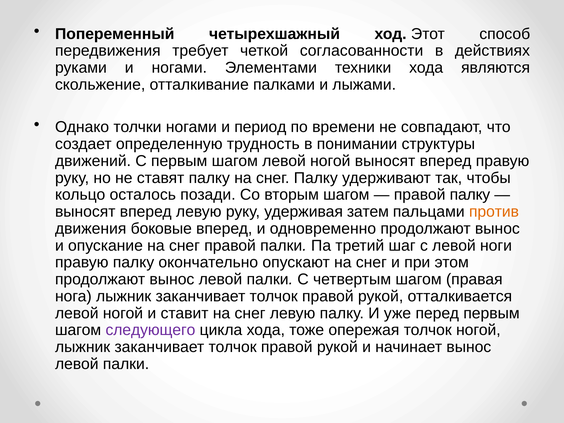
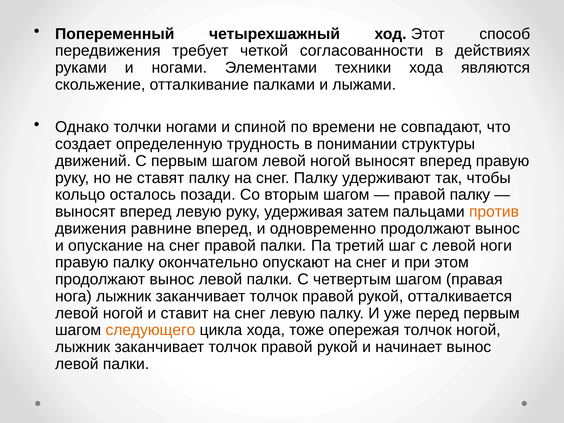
период: период -> спиной
боковые: боковые -> равнине
следующего colour: purple -> orange
